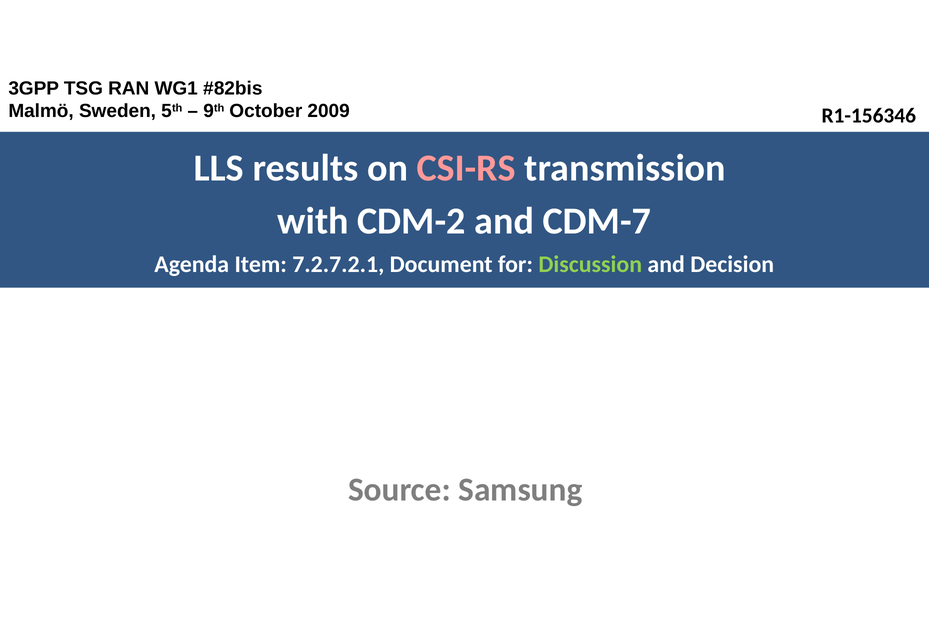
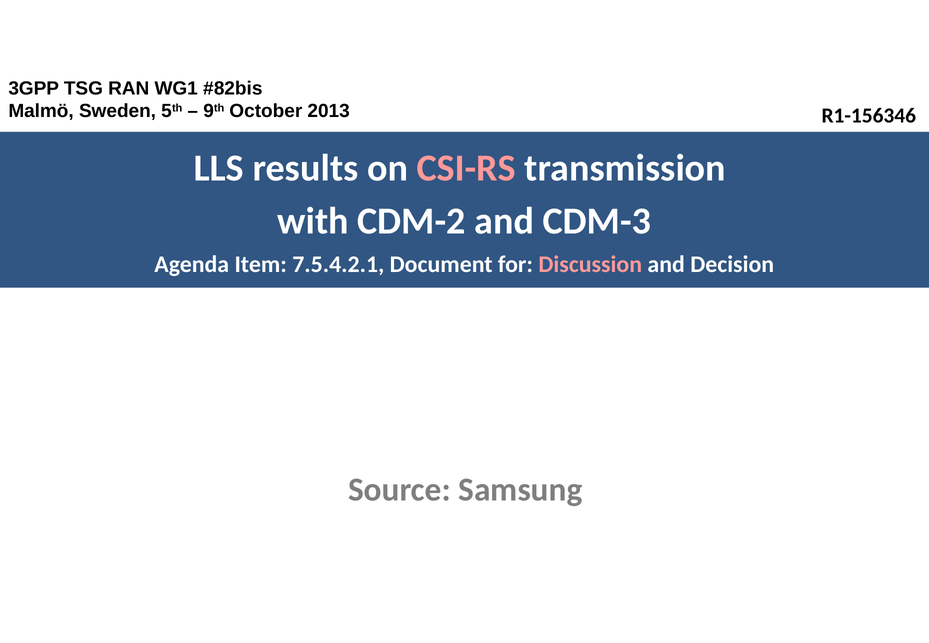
2009: 2009 -> 2013
CDM-7: CDM-7 -> CDM-3
7.2.7.2.1: 7.2.7.2.1 -> 7.5.4.2.1
Discussion colour: light green -> pink
